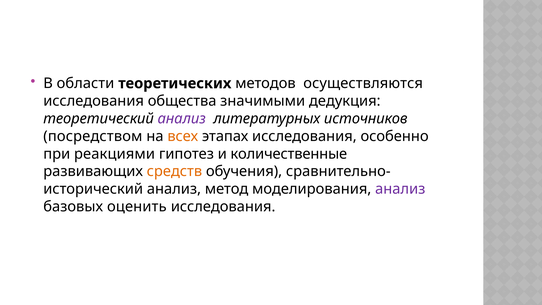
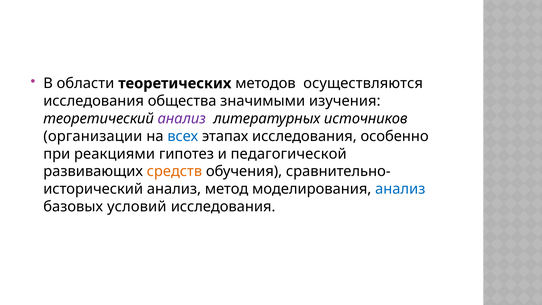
дедукция: дедукция -> изучения
посредством: посредством -> организации
всех colour: orange -> blue
количественные: количественные -> педагогической
анализ at (400, 189) colour: purple -> blue
оценить: оценить -> условий
